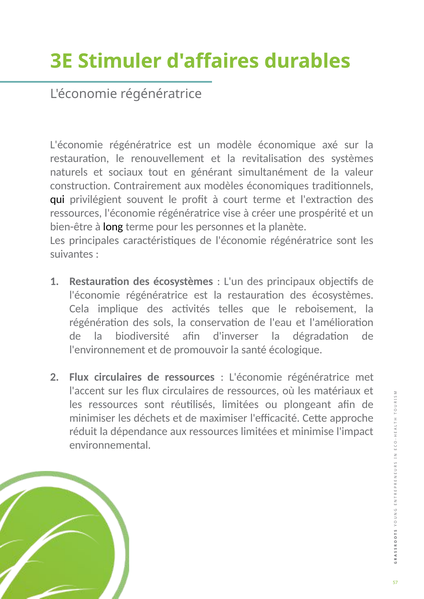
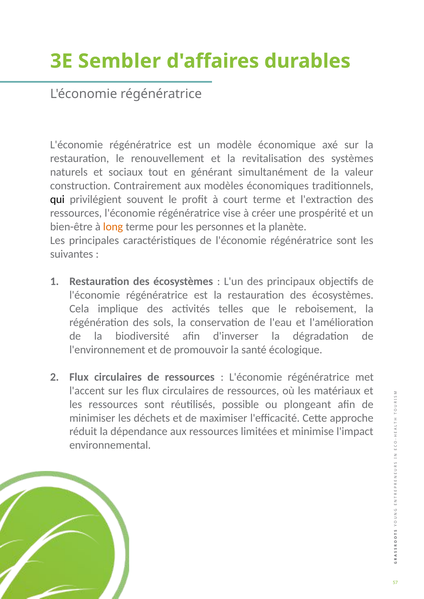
Stimuler: Stimuler -> Sembler
long colour: black -> orange
réutilisés limitées: limitées -> possible
